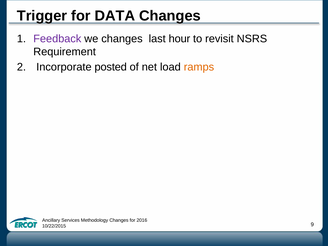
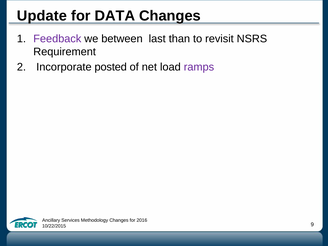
Trigger: Trigger -> Update
we changes: changes -> between
hour: hour -> than
ramps colour: orange -> purple
